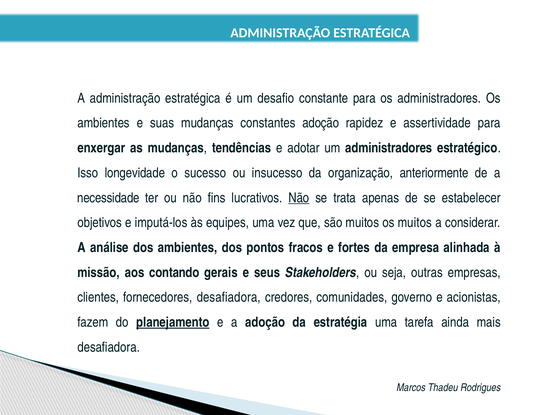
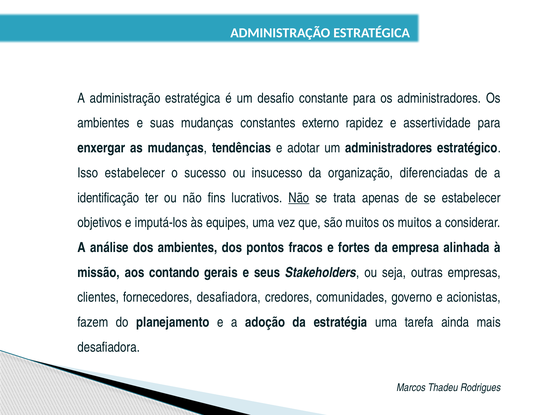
constantes adoção: adoção -> externo
Isso longevidade: longevidade -> estabelecer
anteriormente: anteriormente -> diferenciadas
necessidade: necessidade -> identificação
planejamento underline: present -> none
